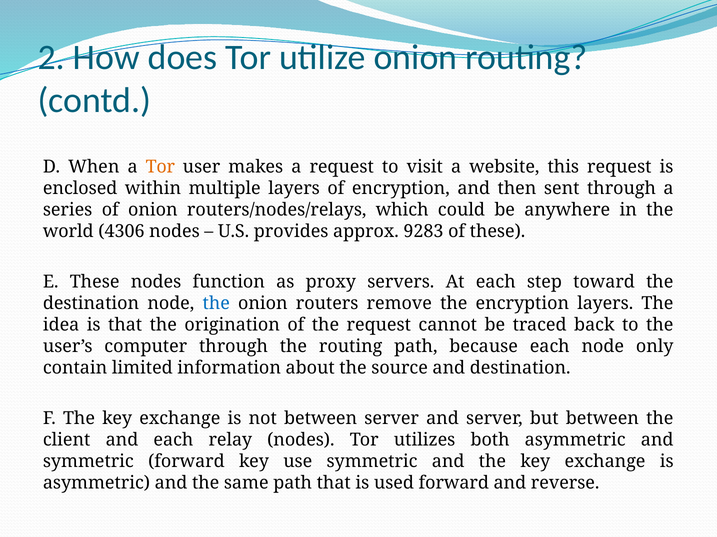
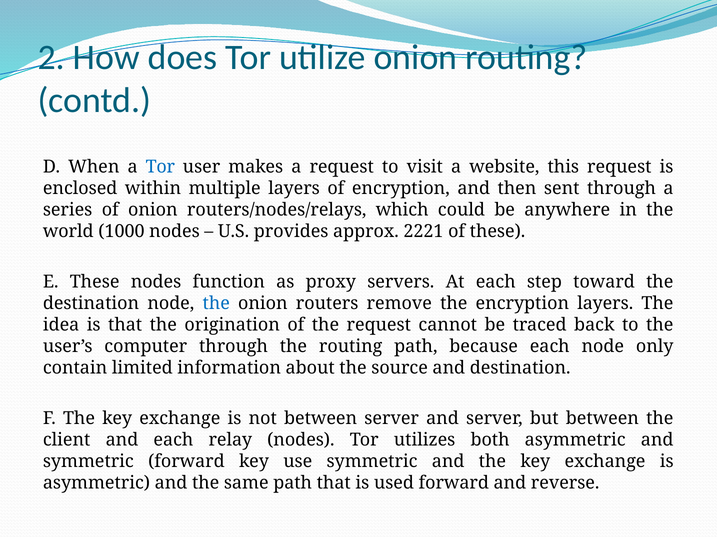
Tor at (160, 167) colour: orange -> blue
4306: 4306 -> 1000
9283: 9283 -> 2221
